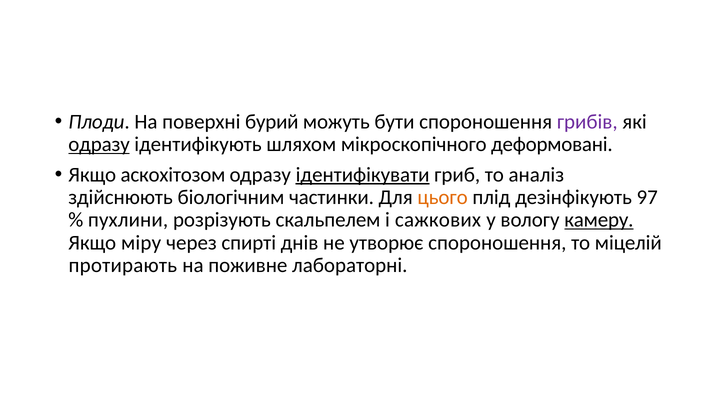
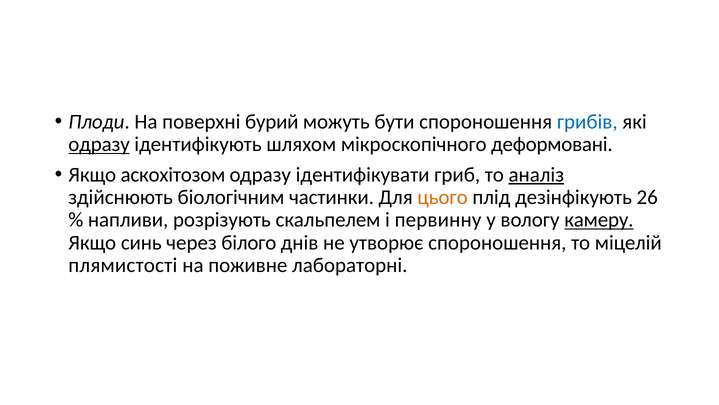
грибів colour: purple -> blue
ідентифікувати underline: present -> none
аналіз underline: none -> present
97: 97 -> 26
пухлини: пухлини -> напливи
сажкових: сажкових -> первинну
міру: міру -> синь
спирті: спирті -> білого
протирають: протирають -> плямистості
